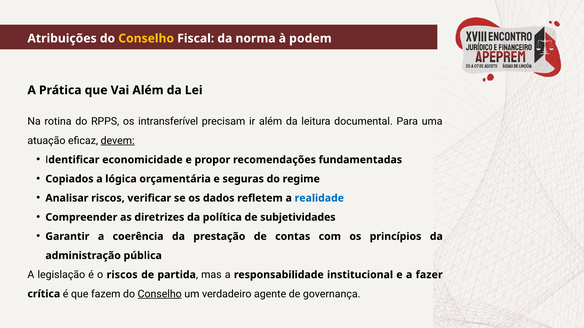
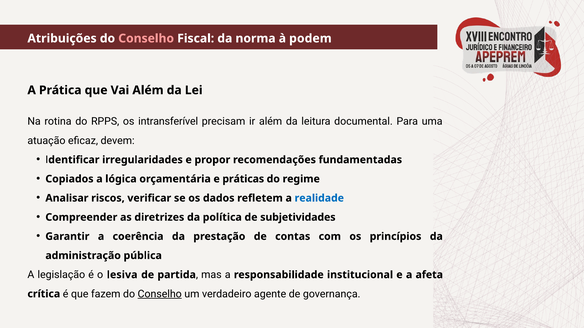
Conselho at (146, 38) colour: yellow -> pink
devem underline: present -> none
economicidade: economicidade -> irregularidades
seguras: seguras -> práticas
o riscos: riscos -> lesiva
fazer: fazer -> afeta
